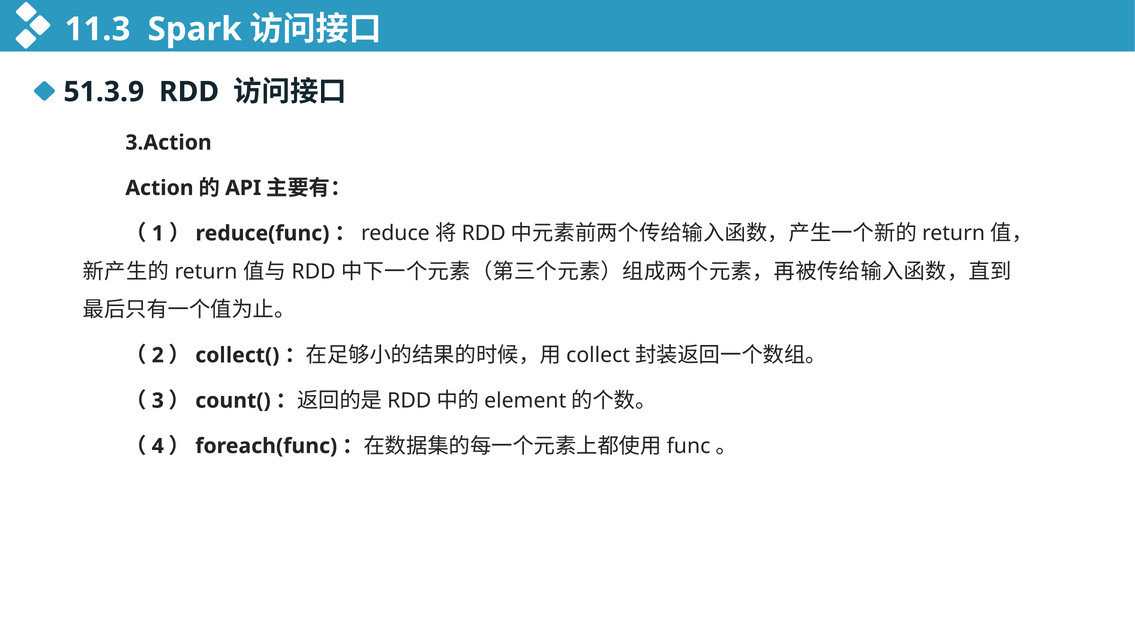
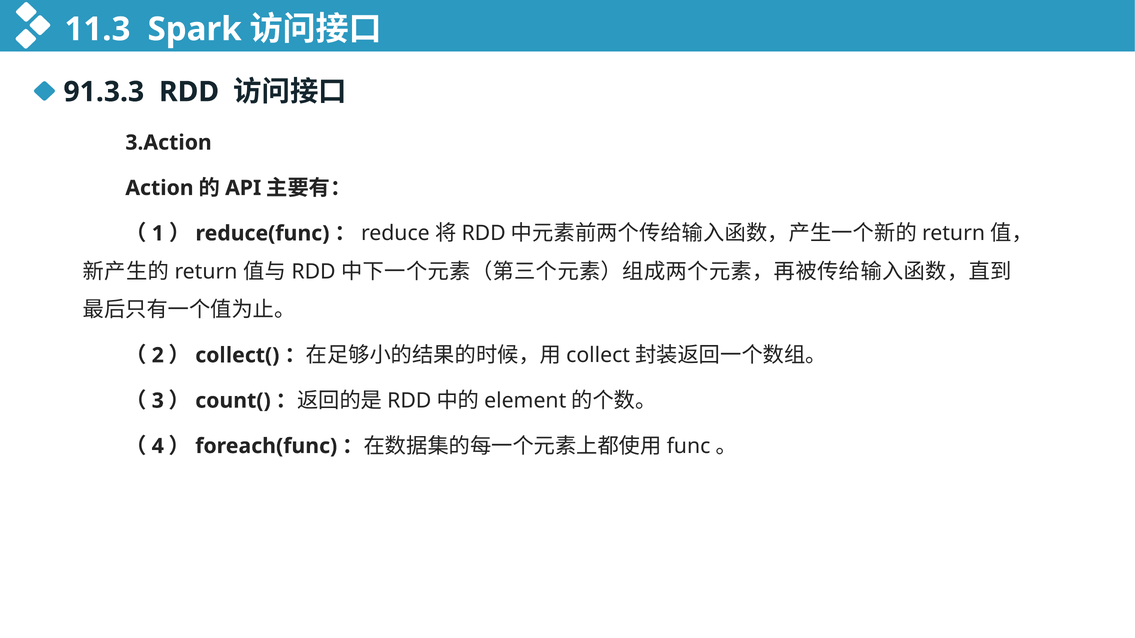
51.3.9: 51.3.9 -> 91.3.3
